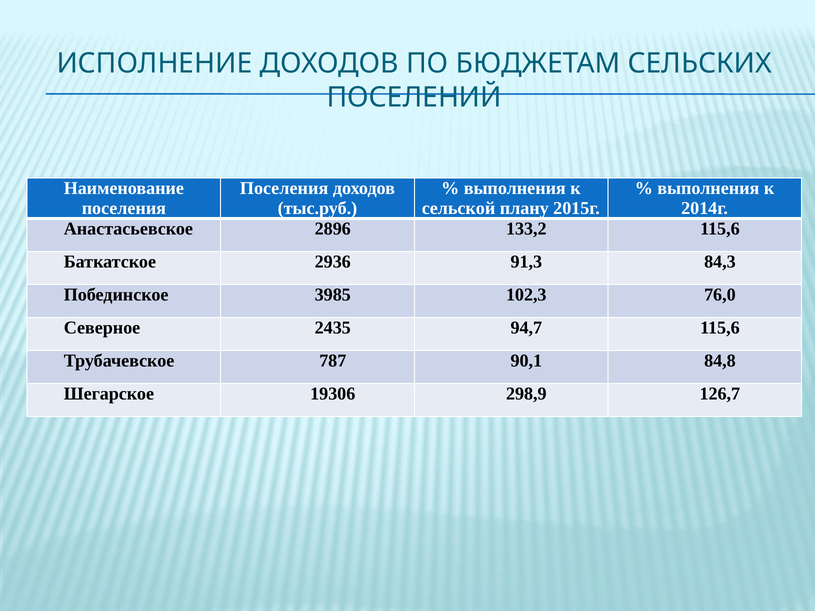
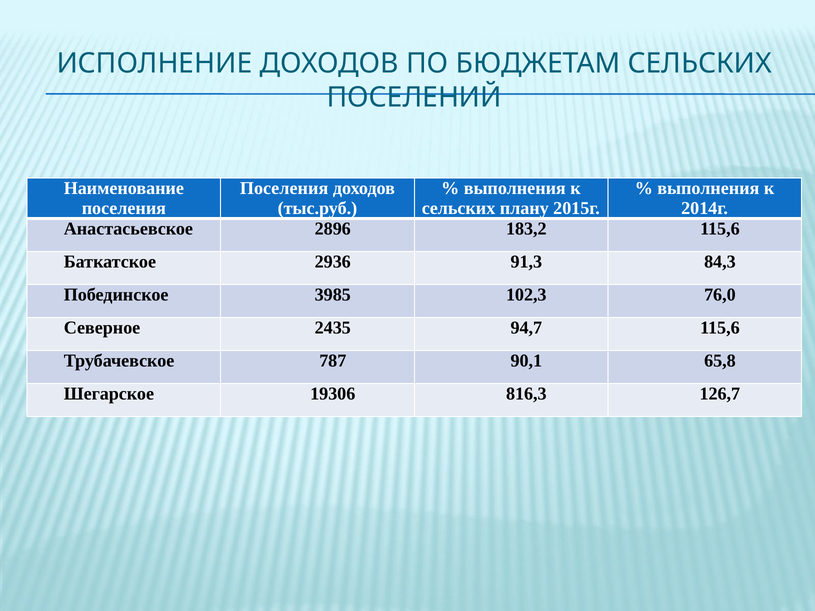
сельской at (459, 209): сельской -> сельских
133,2: 133,2 -> 183,2
84,8: 84,8 -> 65,8
298,9: 298,9 -> 816,3
